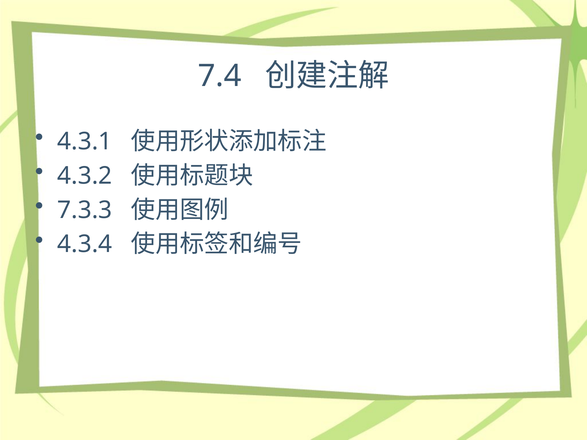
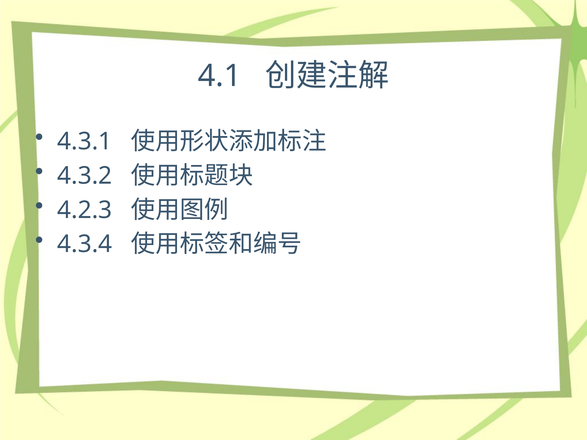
7.4: 7.4 -> 4.1
7.3.3: 7.3.3 -> 4.2.3
